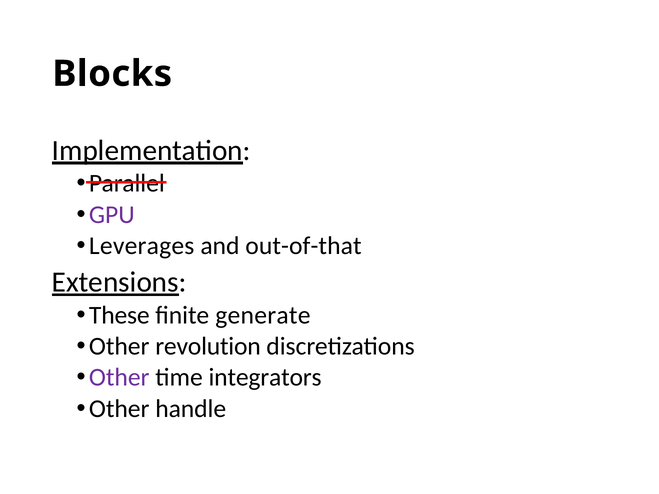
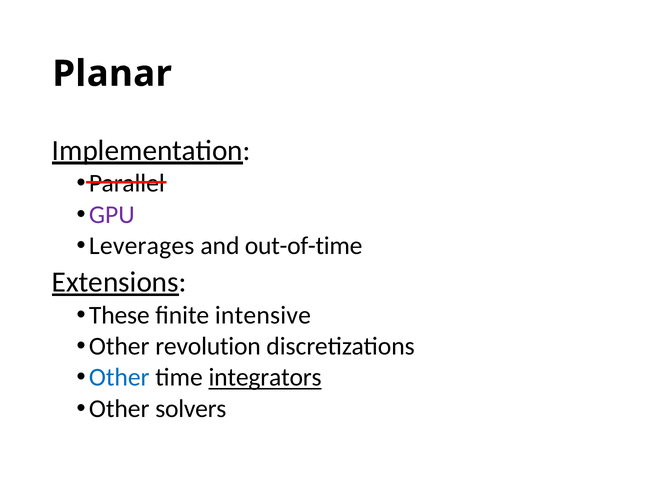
Blocks: Blocks -> Planar
out-of-that: out-of-that -> out-of-time
generate: generate -> intensive
Other at (119, 378) colour: purple -> blue
integrators underline: none -> present
handle: handle -> solvers
